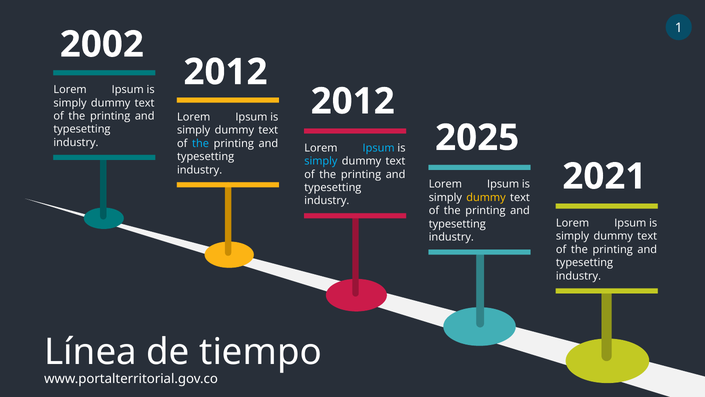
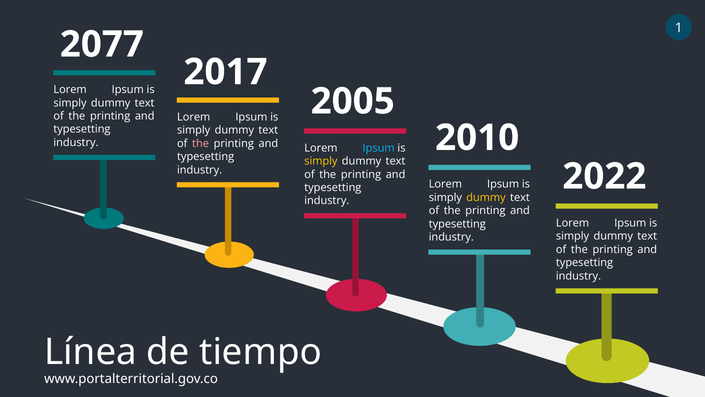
2002: 2002 -> 2077
2012 at (225, 72): 2012 -> 2017
2012 at (353, 101): 2012 -> 2005
2025: 2025 -> 2010
the at (201, 143) colour: light blue -> pink
simply at (321, 161) colour: light blue -> yellow
2021: 2021 -> 2022
